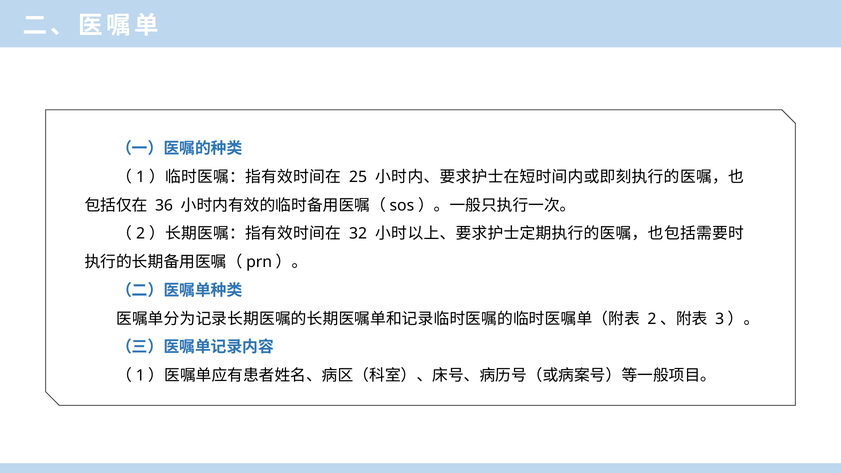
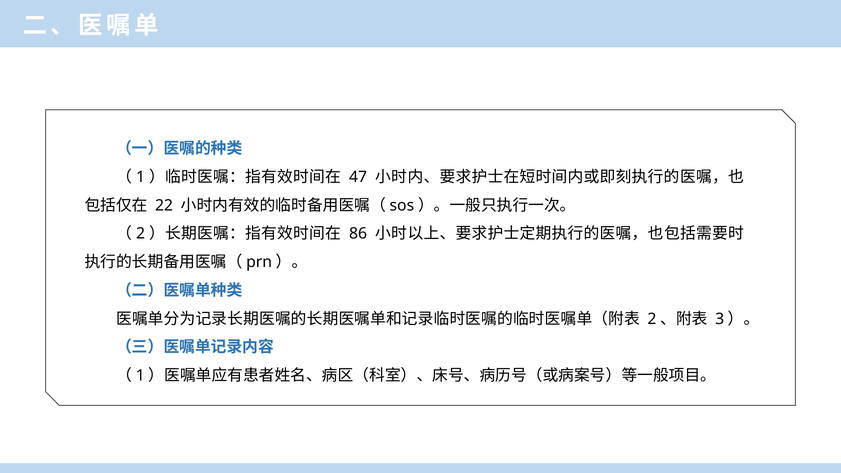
25: 25 -> 47
36: 36 -> 22
32: 32 -> 86
